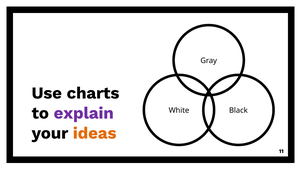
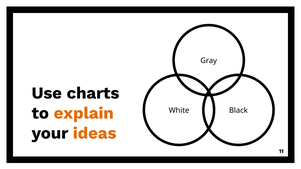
explain colour: purple -> orange
